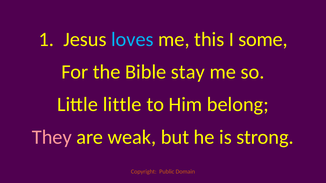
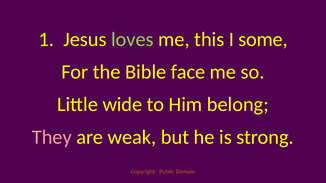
loves colour: light blue -> light green
stay: stay -> face
Little little: little -> wide
